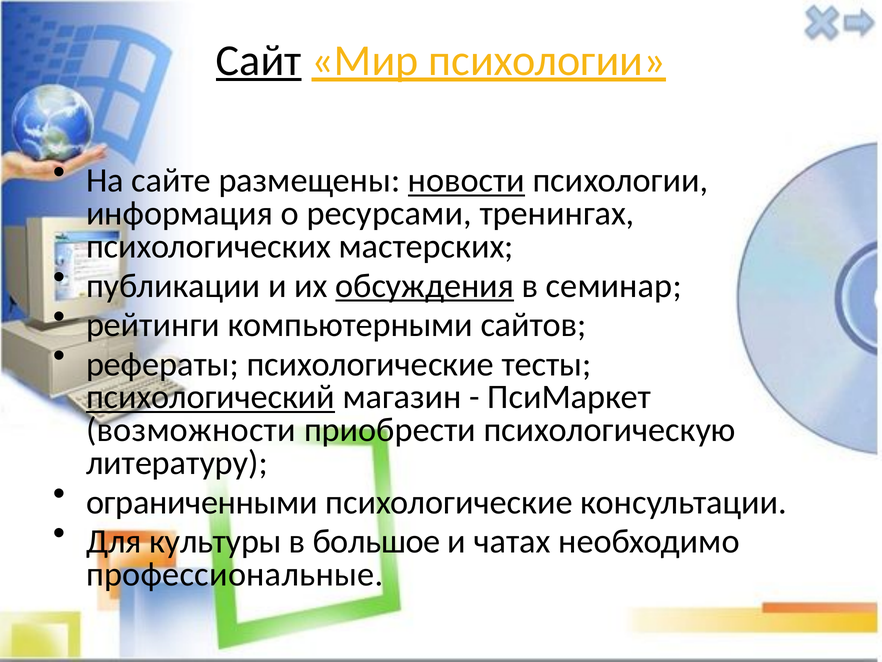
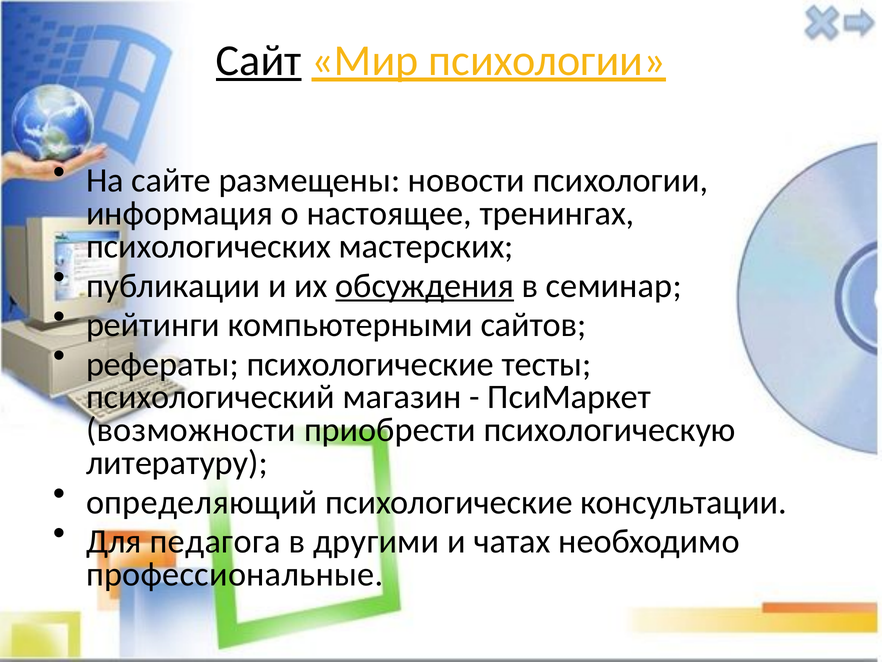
новости underline: present -> none
ресурсами: ресурсами -> настоящее
психологический underline: present -> none
ограниченными: ограниченными -> определяющий
культуры: культуры -> педагога
большое: большое -> другими
